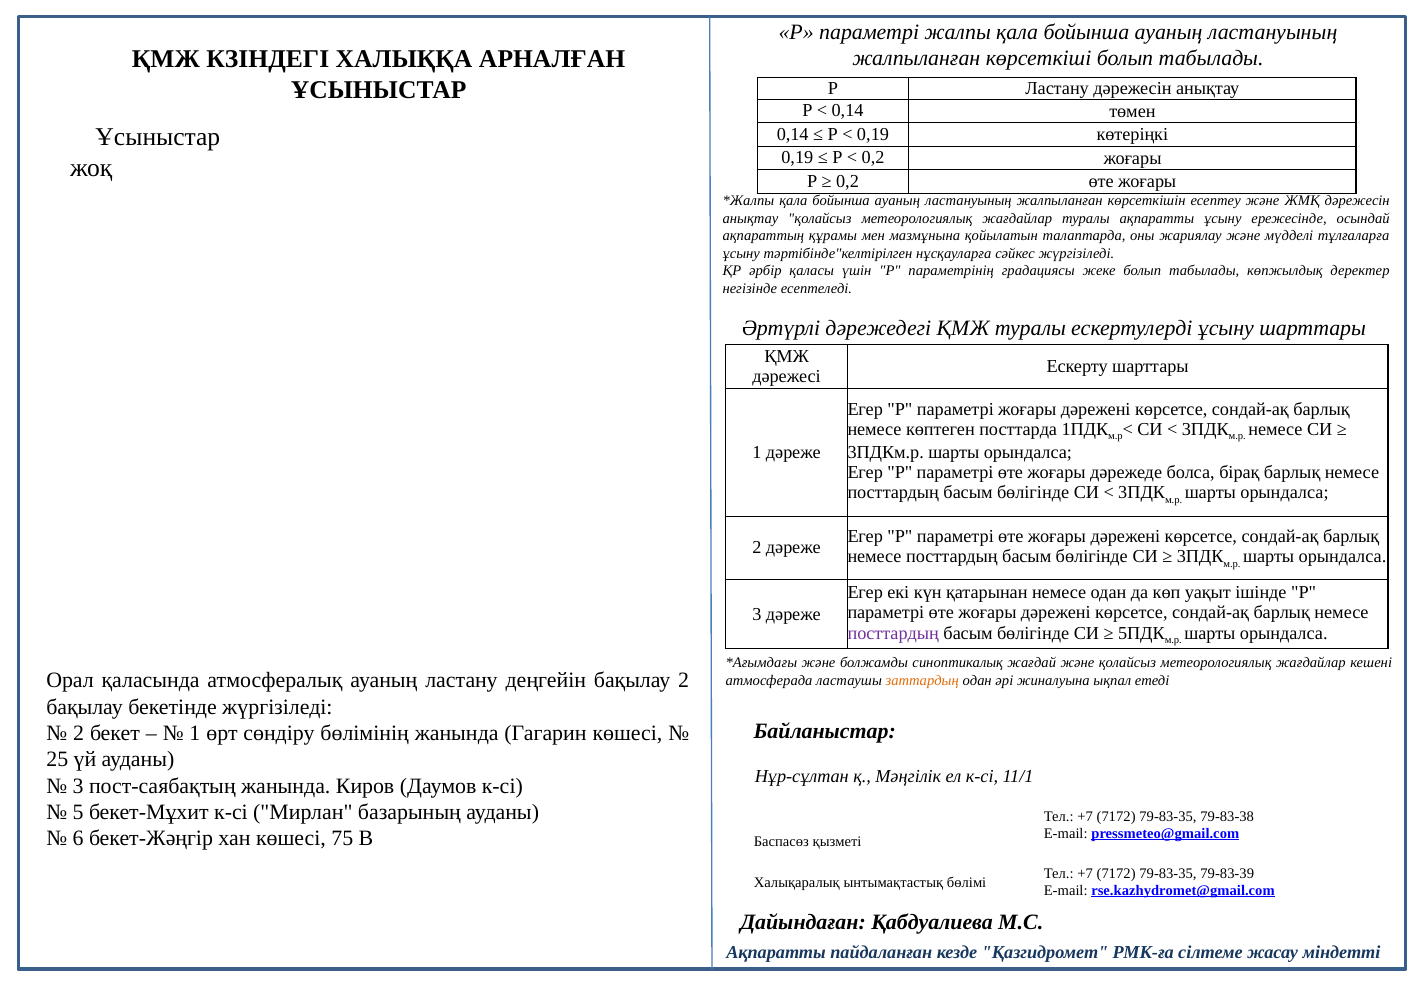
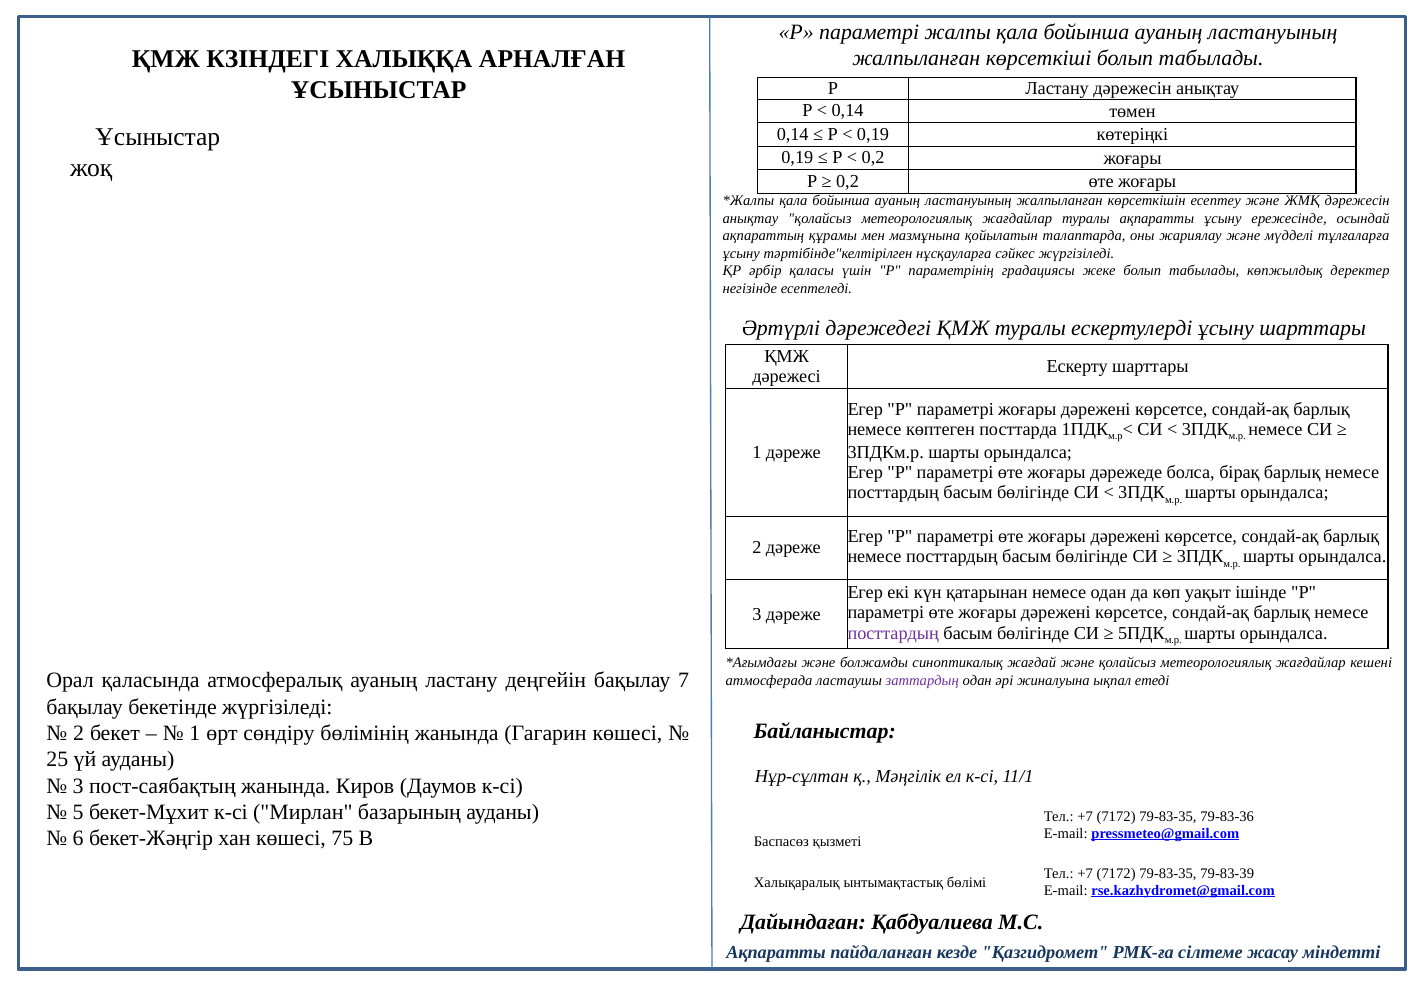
бақылау 2: 2 -> 7
заттардың colour: orange -> purple
79-83-38: 79-83-38 -> 79-83-36
